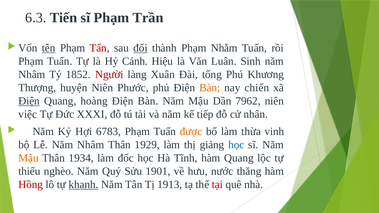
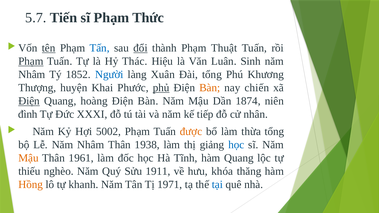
6.3: 6.3 -> 5.7
Trần: Trần -> Thức
Tấn colour: red -> blue
Nhằm: Nhằm -> Thuật
Phạm at (31, 61) underline: none -> present
Cảnh: Cảnh -> Thác
Người colour: red -> blue
huyện Niên: Niên -> Khai
phủ underline: none -> present
7962: 7962 -> 1874
việc: việc -> đình
6783: 6783 -> 5002
thừa vinh: vinh -> tổng
1929: 1929 -> 1938
1934: 1934 -> 1961
1901: 1901 -> 1911
nước: nước -> khóa
Hồng colour: red -> orange
khanh underline: present -> none
1913: 1913 -> 1971
tại colour: red -> blue
